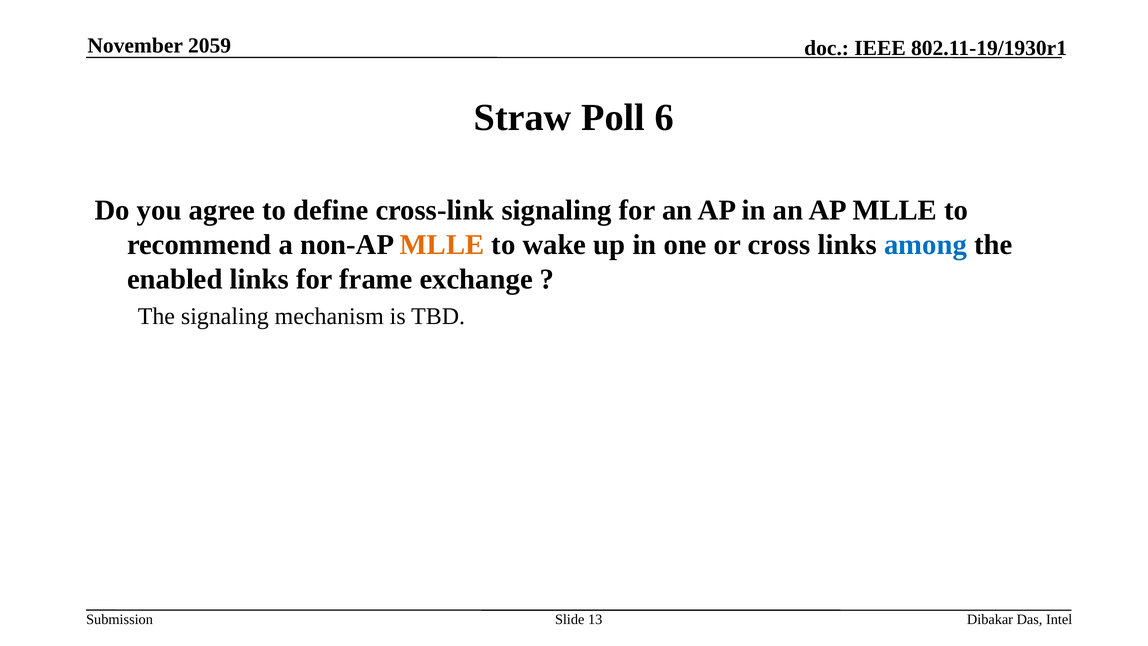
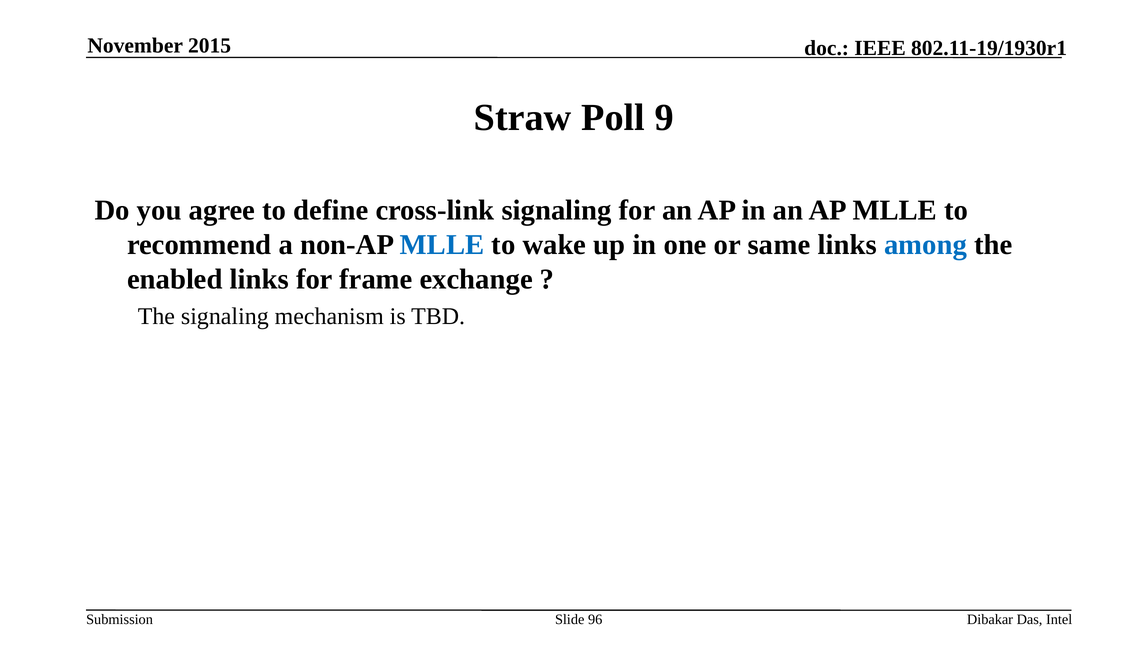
2059: 2059 -> 2015
6: 6 -> 9
MLLE at (442, 245) colour: orange -> blue
cross: cross -> same
13: 13 -> 96
